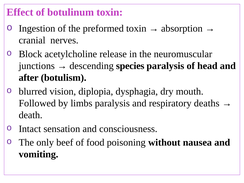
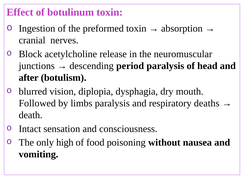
species: species -> period
beef: beef -> high
